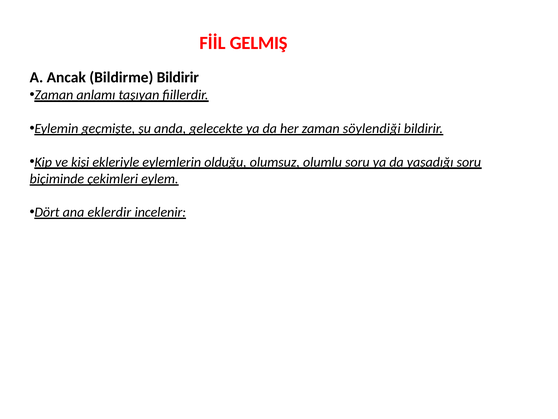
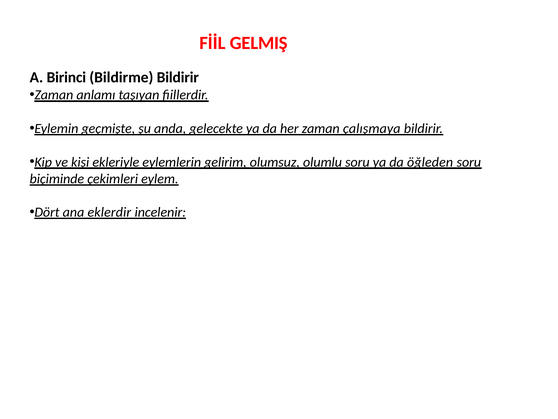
Ancak: Ancak -> Birinci
söylendiği: söylendiği -> çalışmaya
olduğu: olduğu -> gelirim
yaşadığı: yaşadığı -> öğleden
